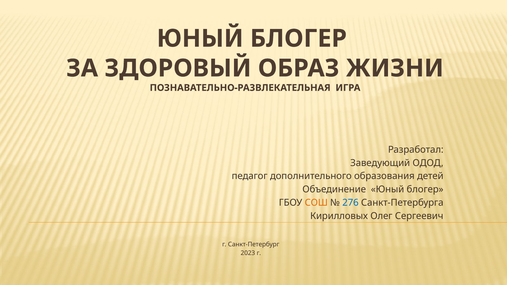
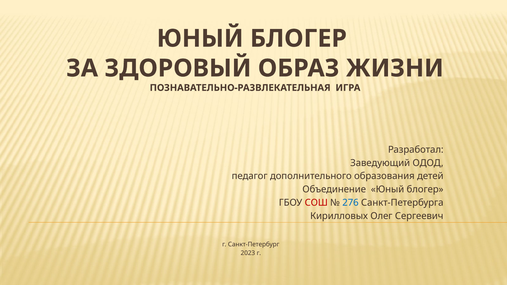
СОШ colour: orange -> red
